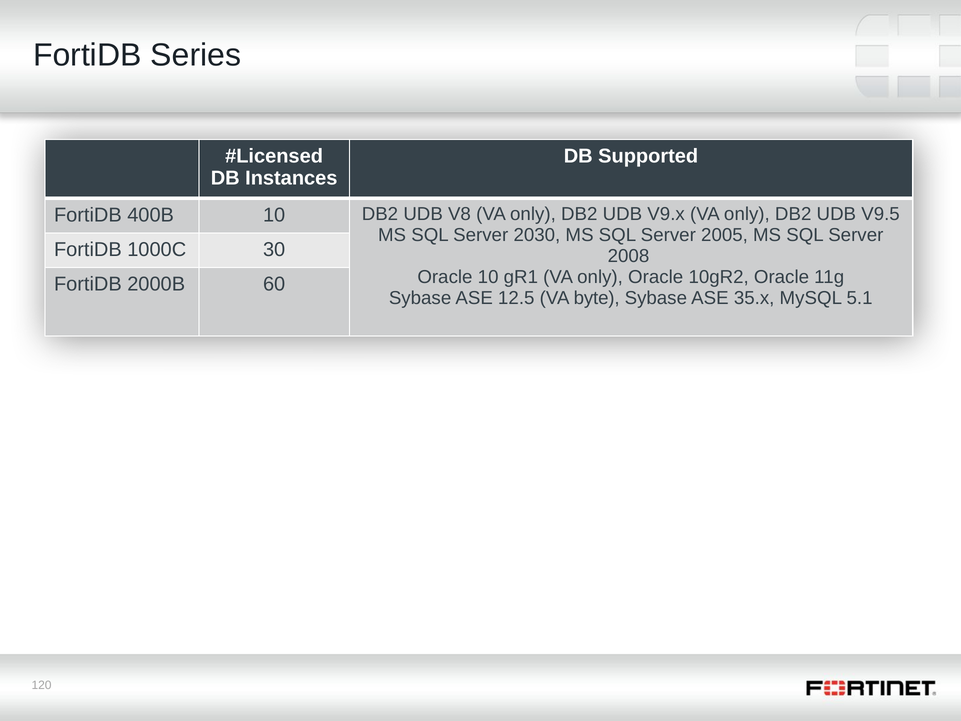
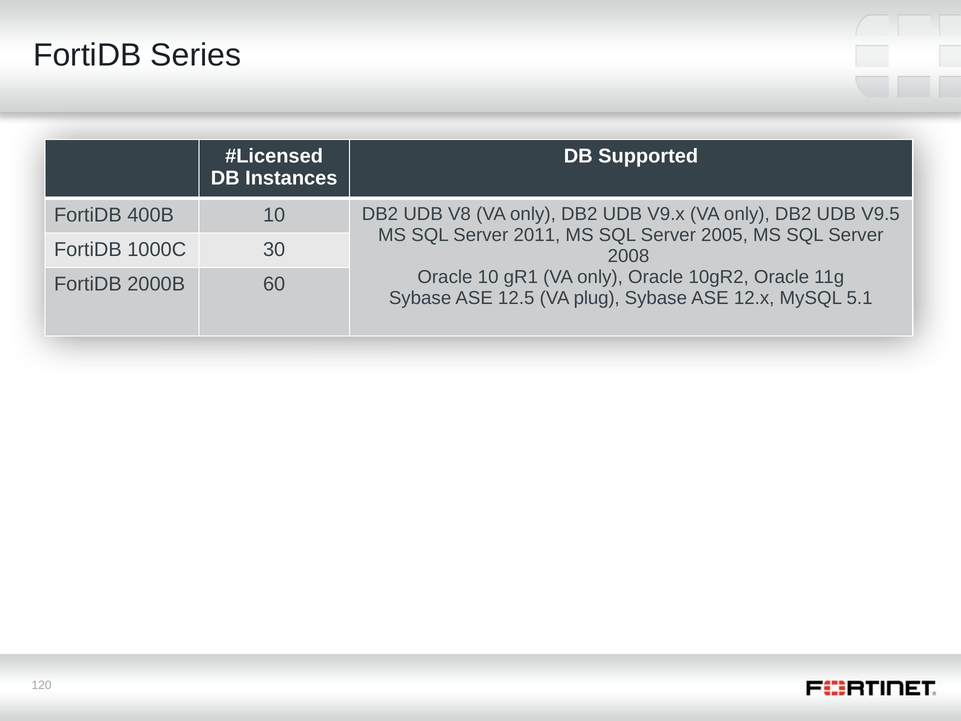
2030: 2030 -> 2011
byte: byte -> plug
35.x: 35.x -> 12.x
